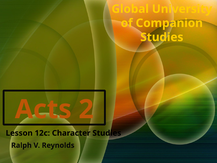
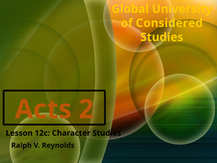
Companion: Companion -> Considered
